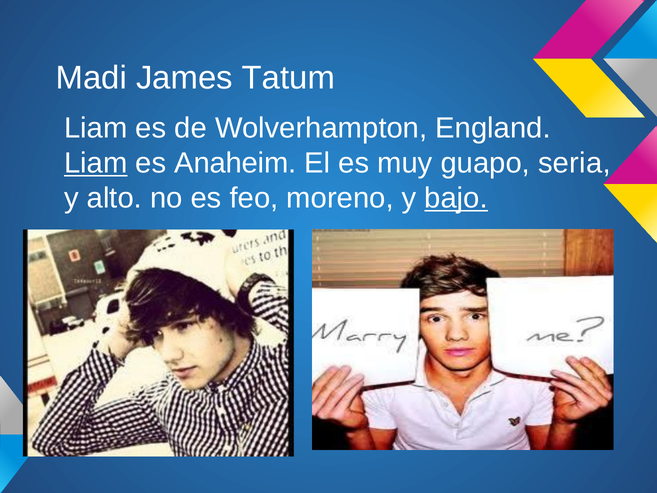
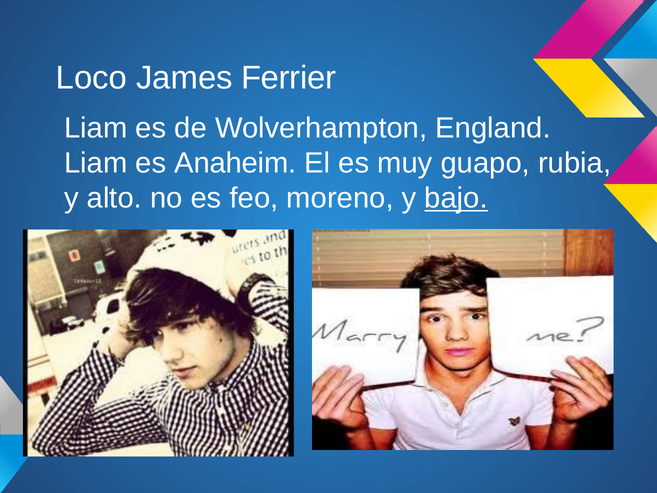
Madi: Madi -> Loco
Tatum: Tatum -> Ferrier
Liam at (96, 163) underline: present -> none
seria: seria -> rubia
